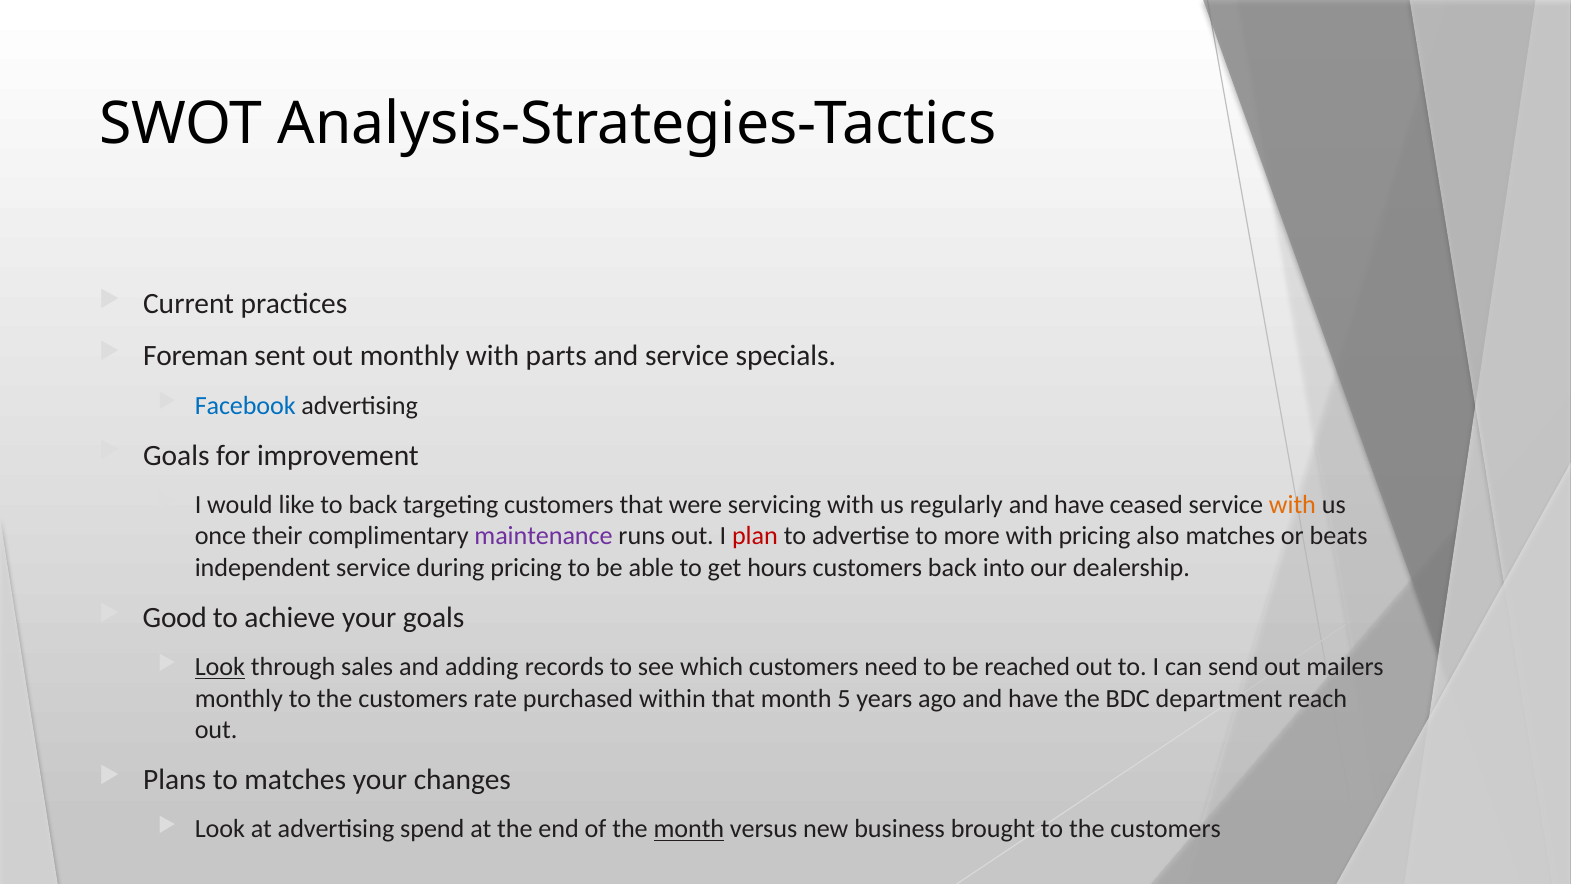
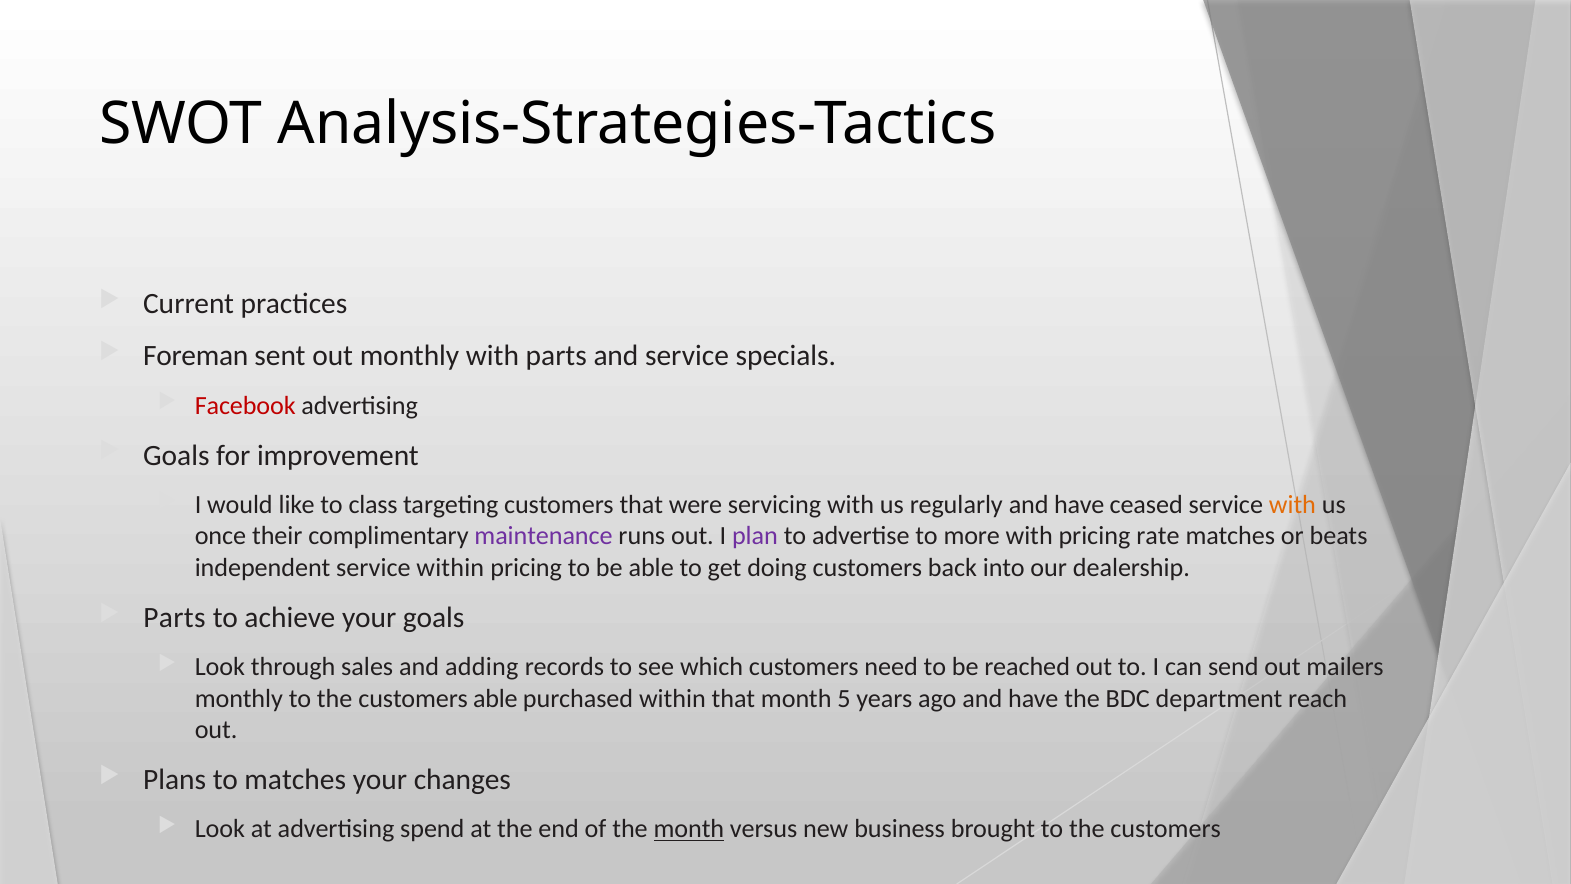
Facebook colour: blue -> red
to back: back -> class
plan colour: red -> purple
also: also -> rate
service during: during -> within
hours: hours -> doing
Good at (175, 617): Good -> Parts
Look at (220, 667) underline: present -> none
customers rate: rate -> able
